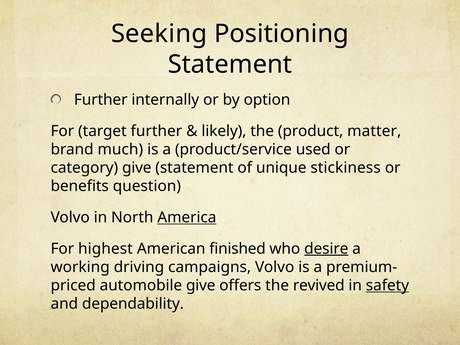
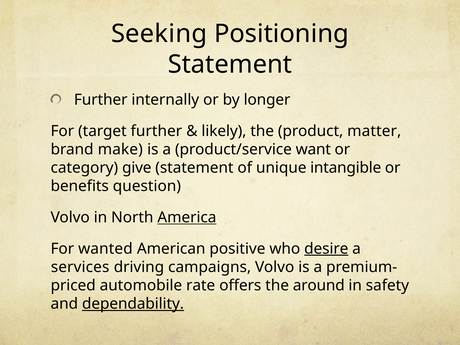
option: option -> longer
much: much -> make
used: used -> want
stickiness: stickiness -> intangible
highest: highest -> wanted
finished: finished -> positive
working: working -> services
automobile give: give -> rate
revived: revived -> around
safety underline: present -> none
dependability underline: none -> present
